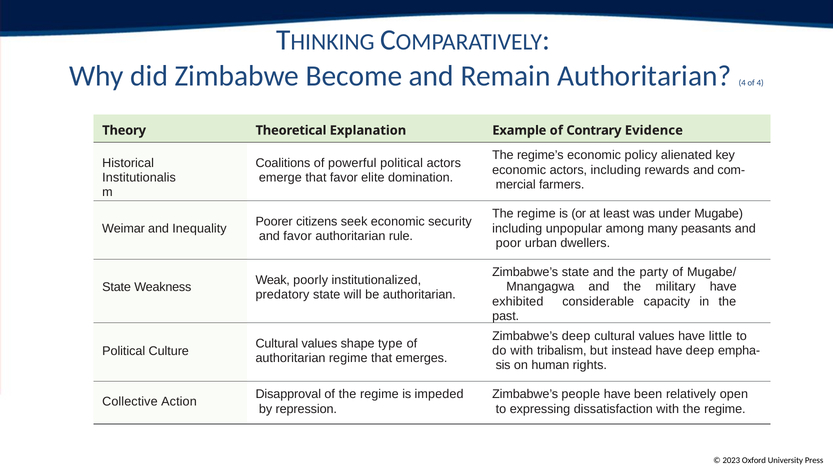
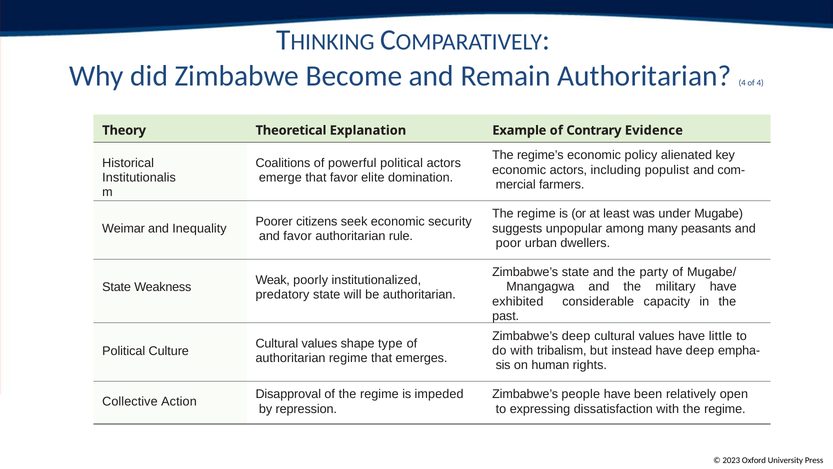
rewards: rewards -> populist
including at (517, 228): including -> suggests
